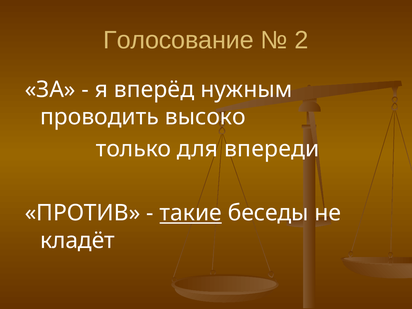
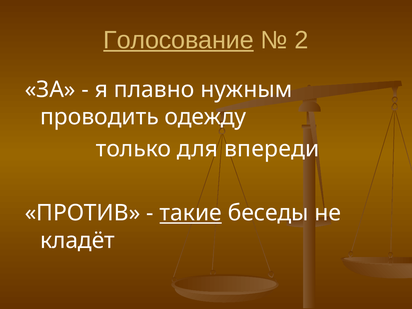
Голосование underline: none -> present
вперёд: вперёд -> плавно
высоко: высоко -> одежду
